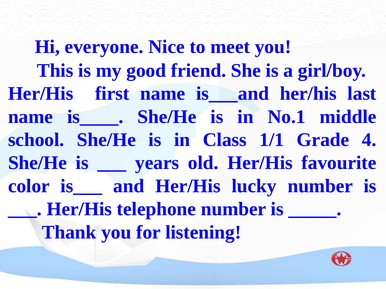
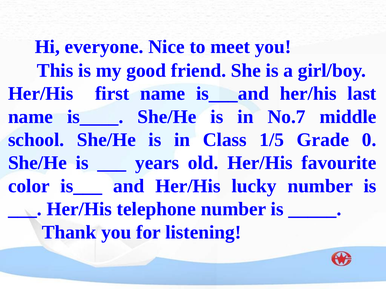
No.1: No.1 -> No.7
1/1: 1/1 -> 1/5
4: 4 -> 0
